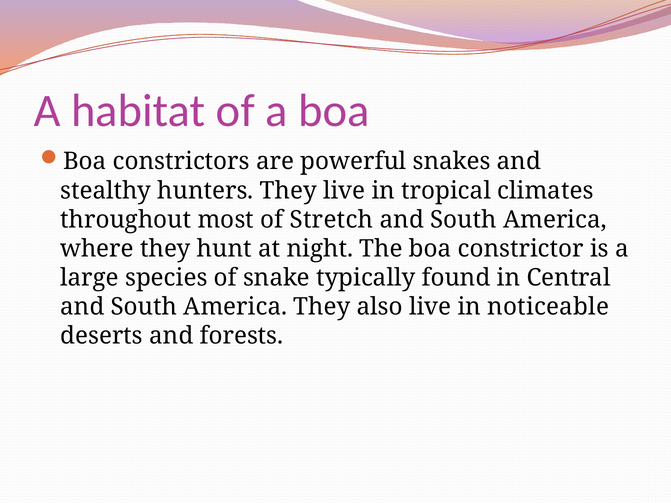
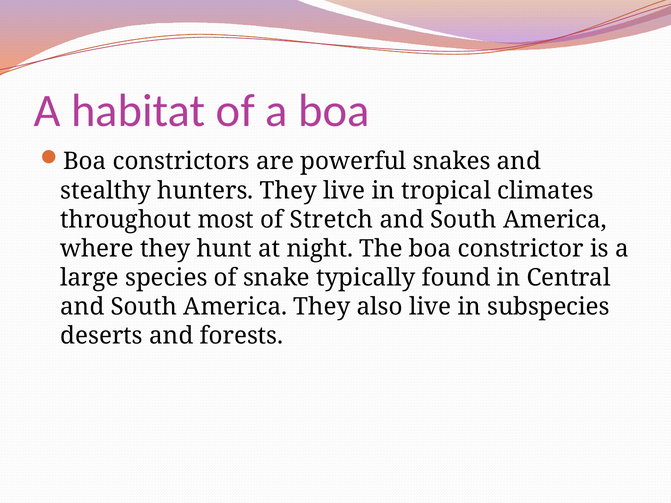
noticeable: noticeable -> subspecies
